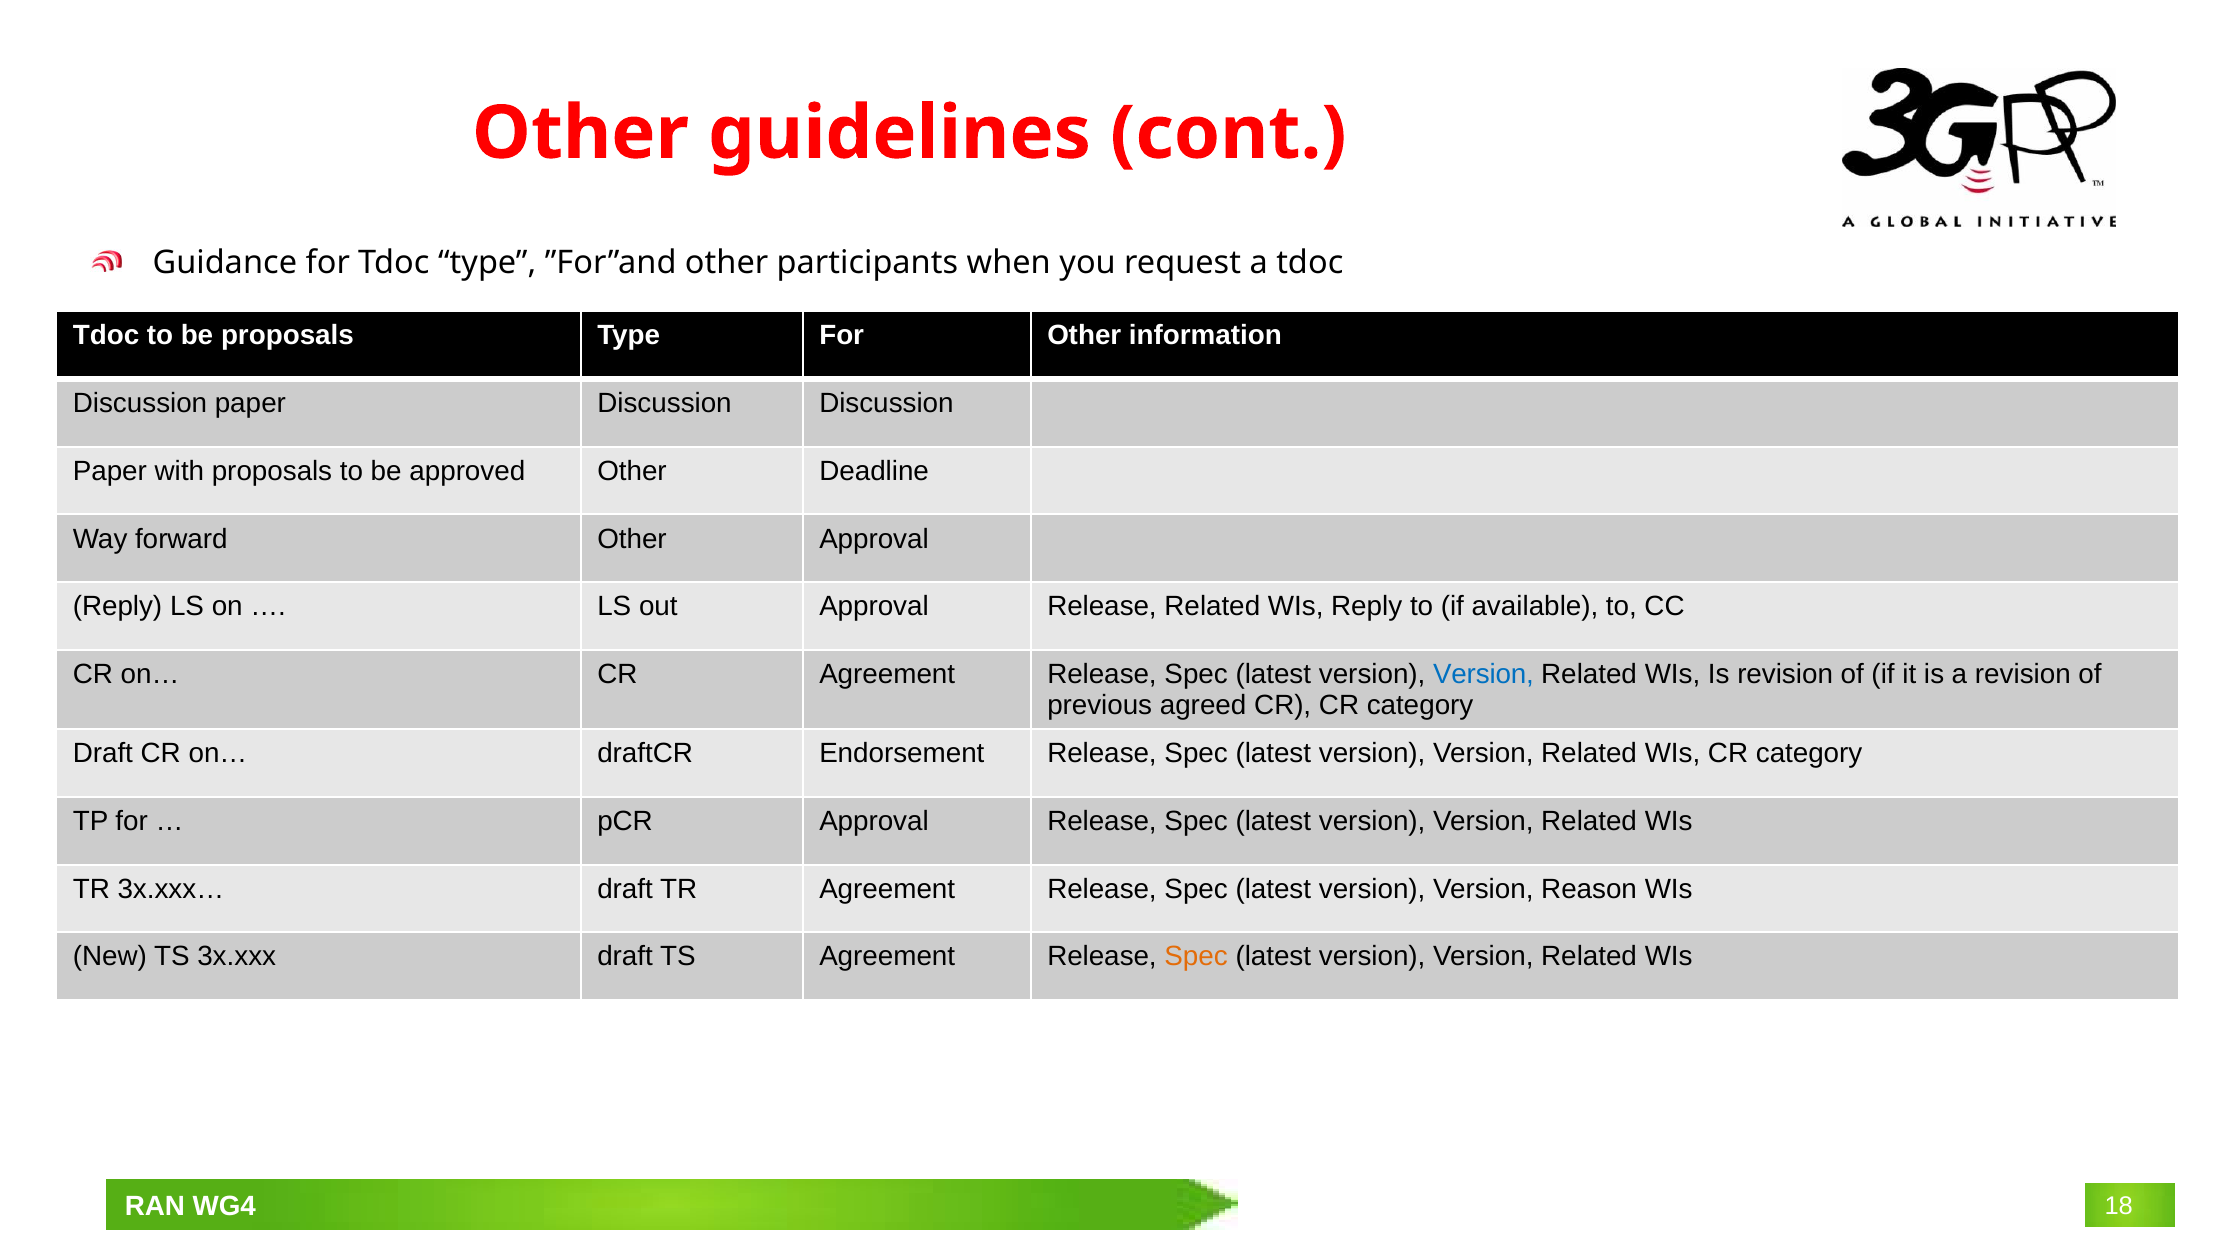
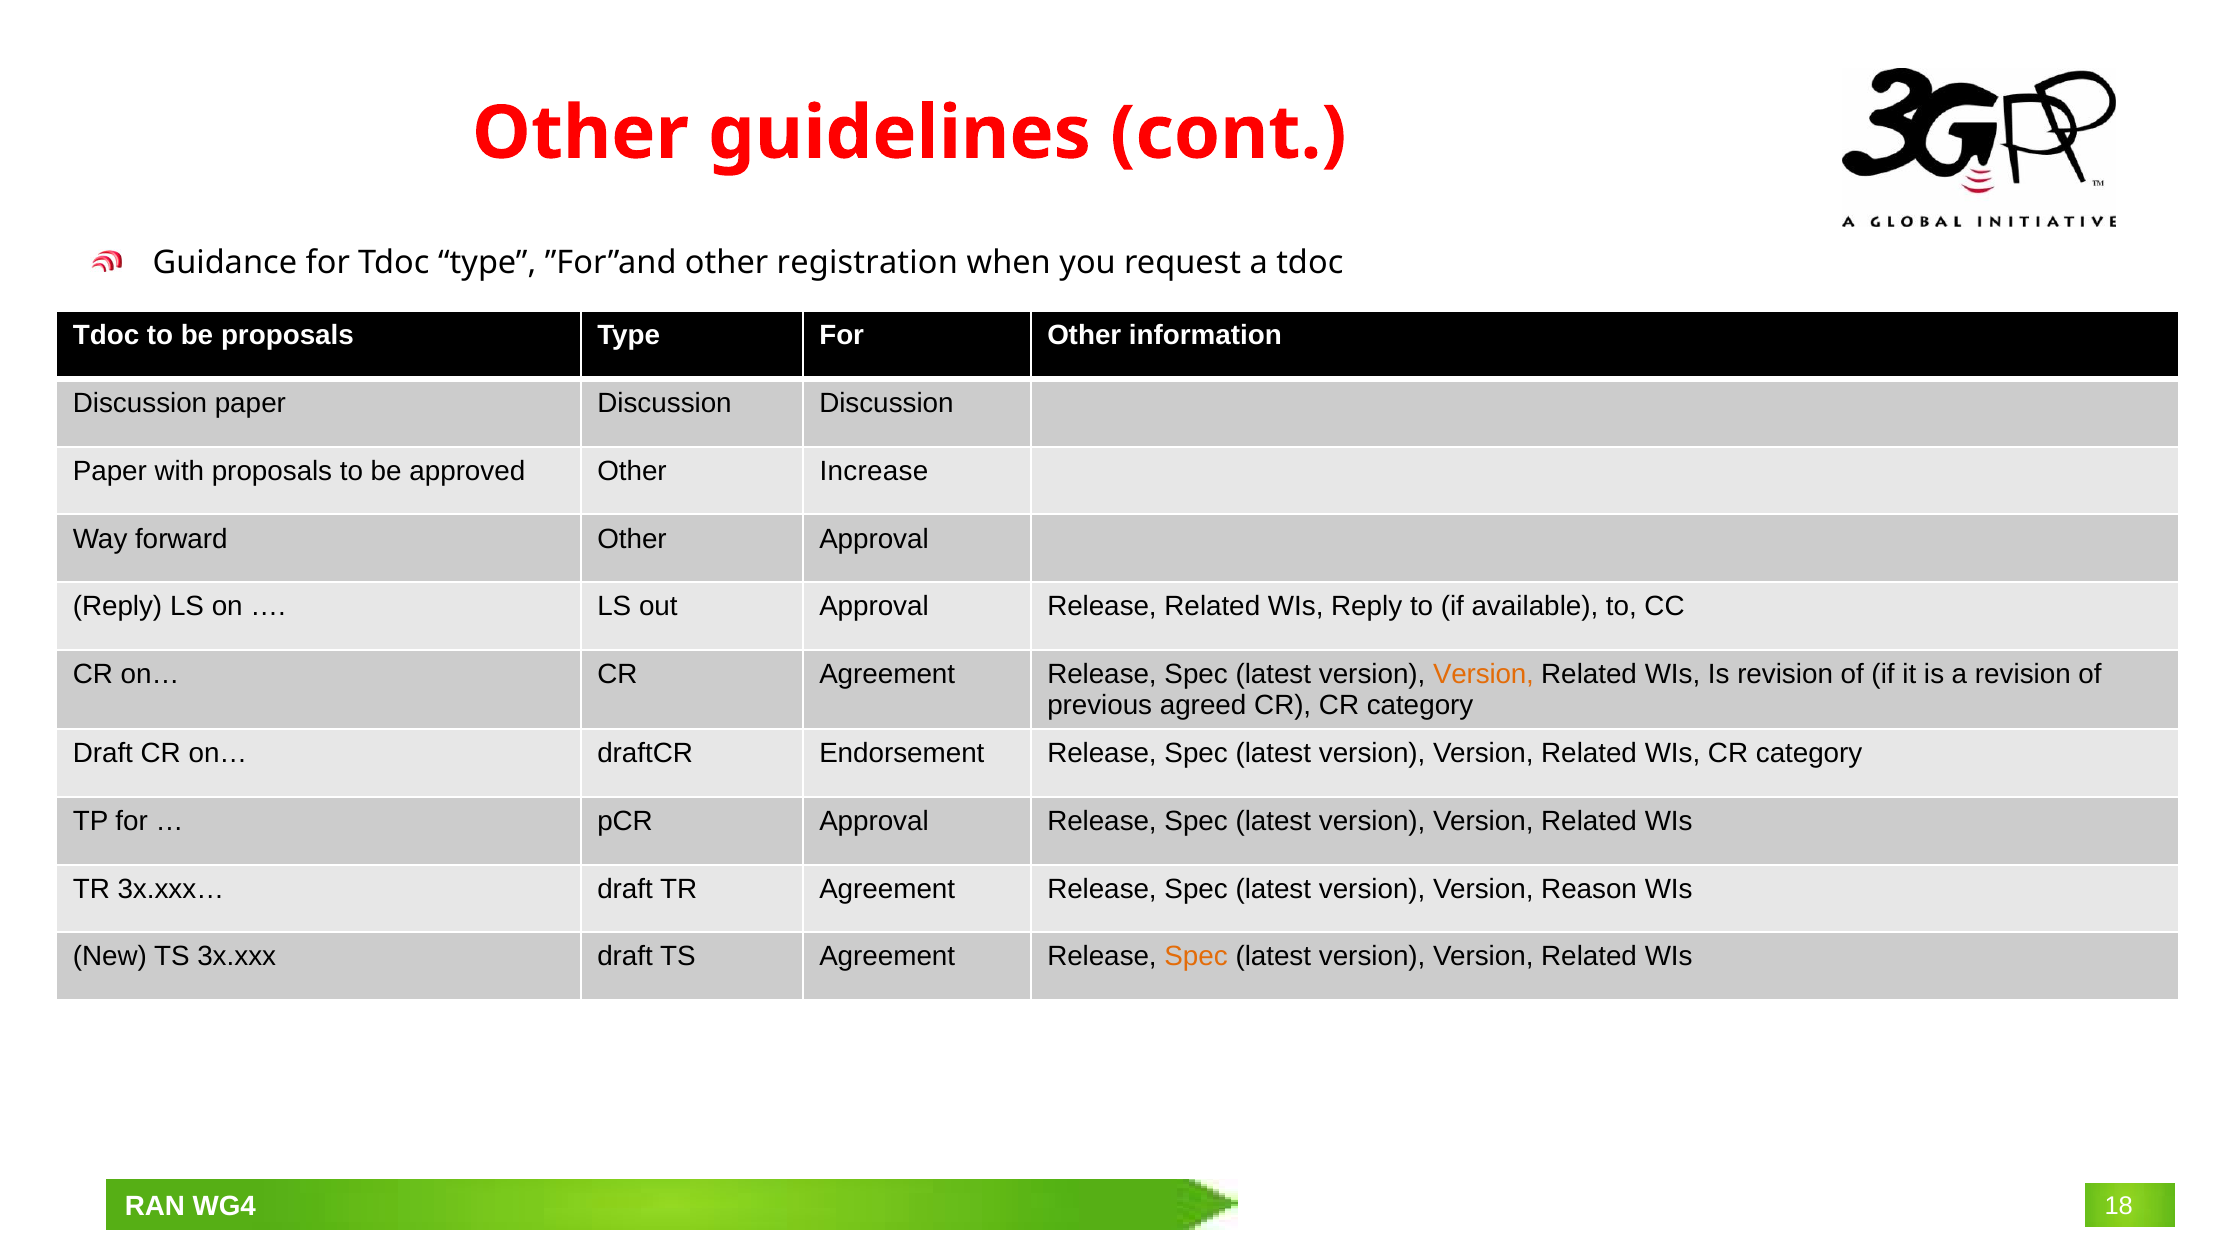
participants: participants -> registration
Deadline: Deadline -> Increase
Version at (1483, 674) colour: blue -> orange
